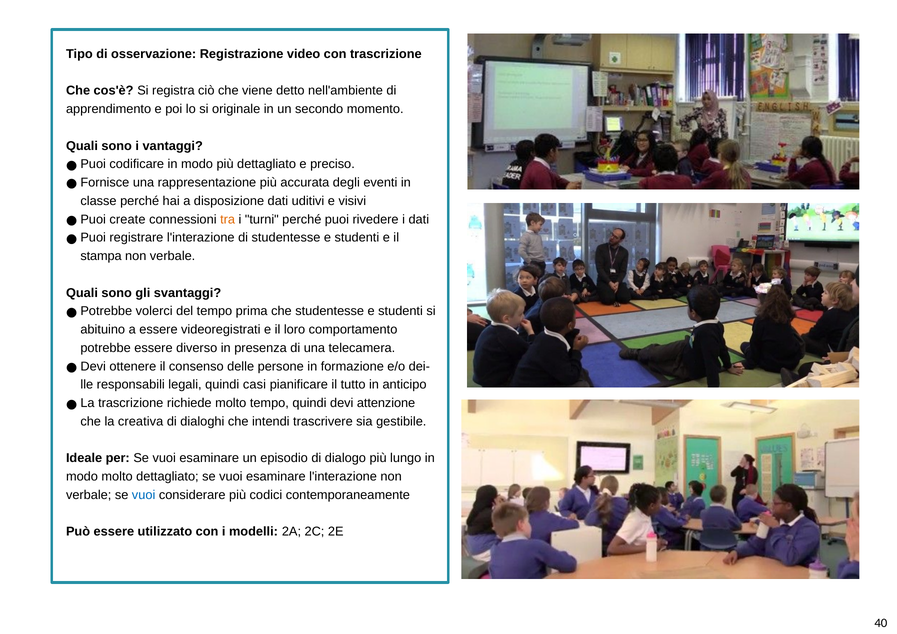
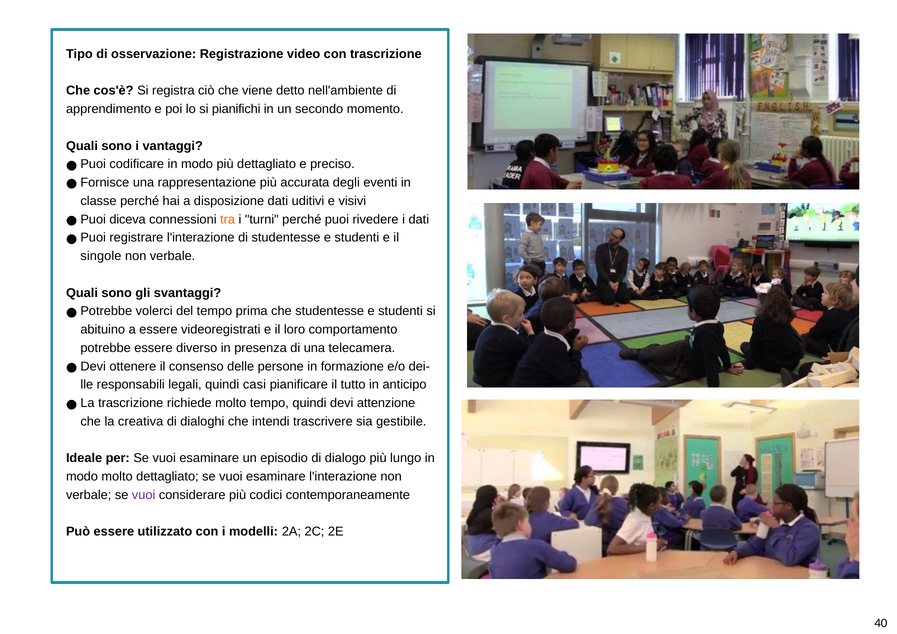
originale: originale -> pianifichi
create: create -> diceva
stampa: stampa -> singole
vuoi at (144, 495) colour: blue -> purple
